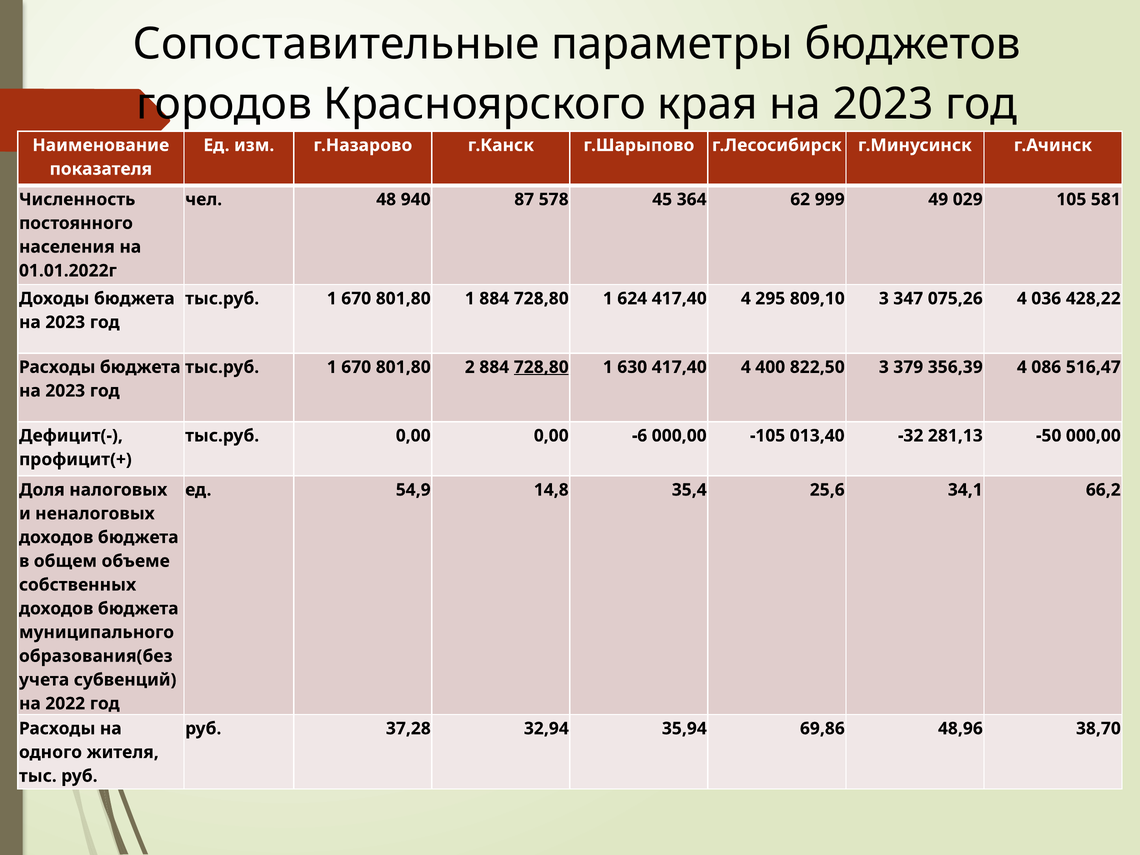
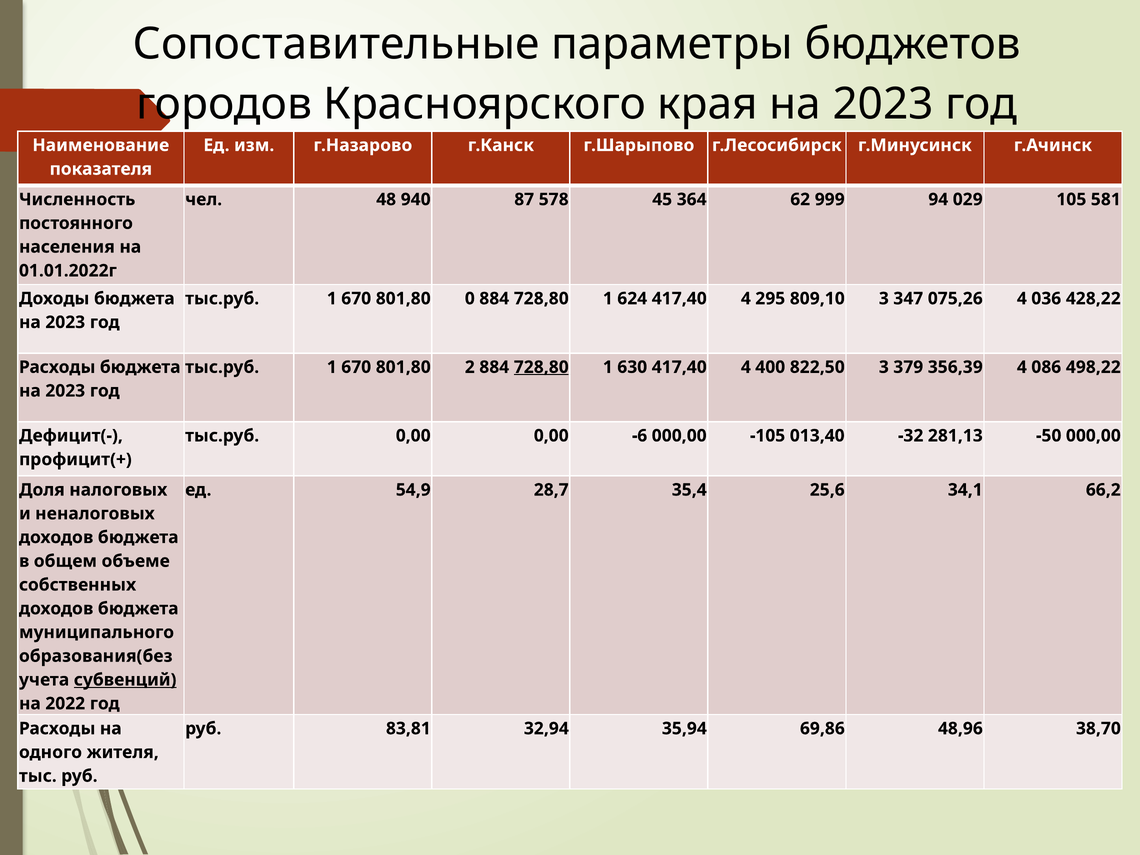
49: 49 -> 94
801,80 1: 1 -> 0
516,47: 516,47 -> 498,22
14,8: 14,8 -> 28,7
субвенций underline: none -> present
37,28: 37,28 -> 83,81
